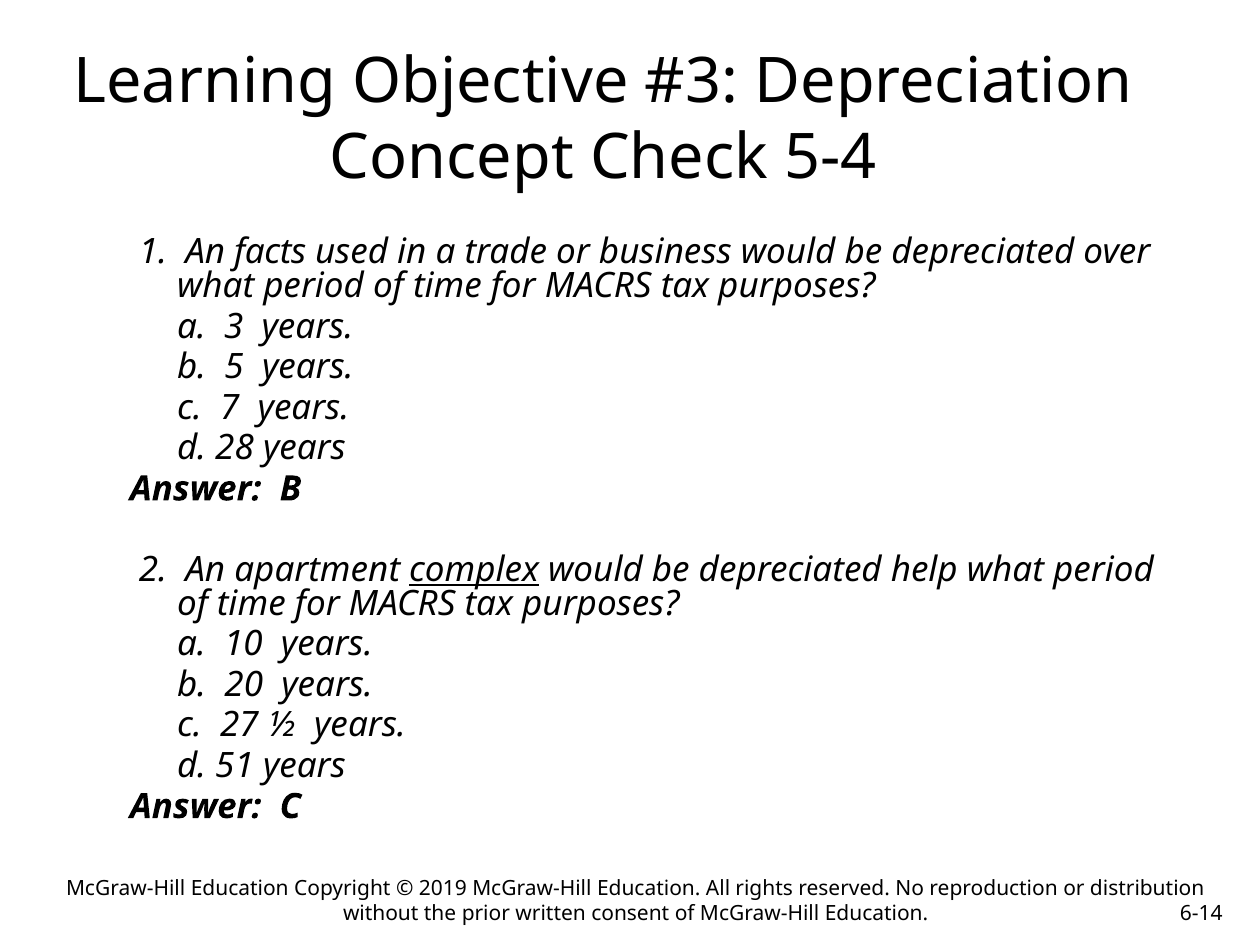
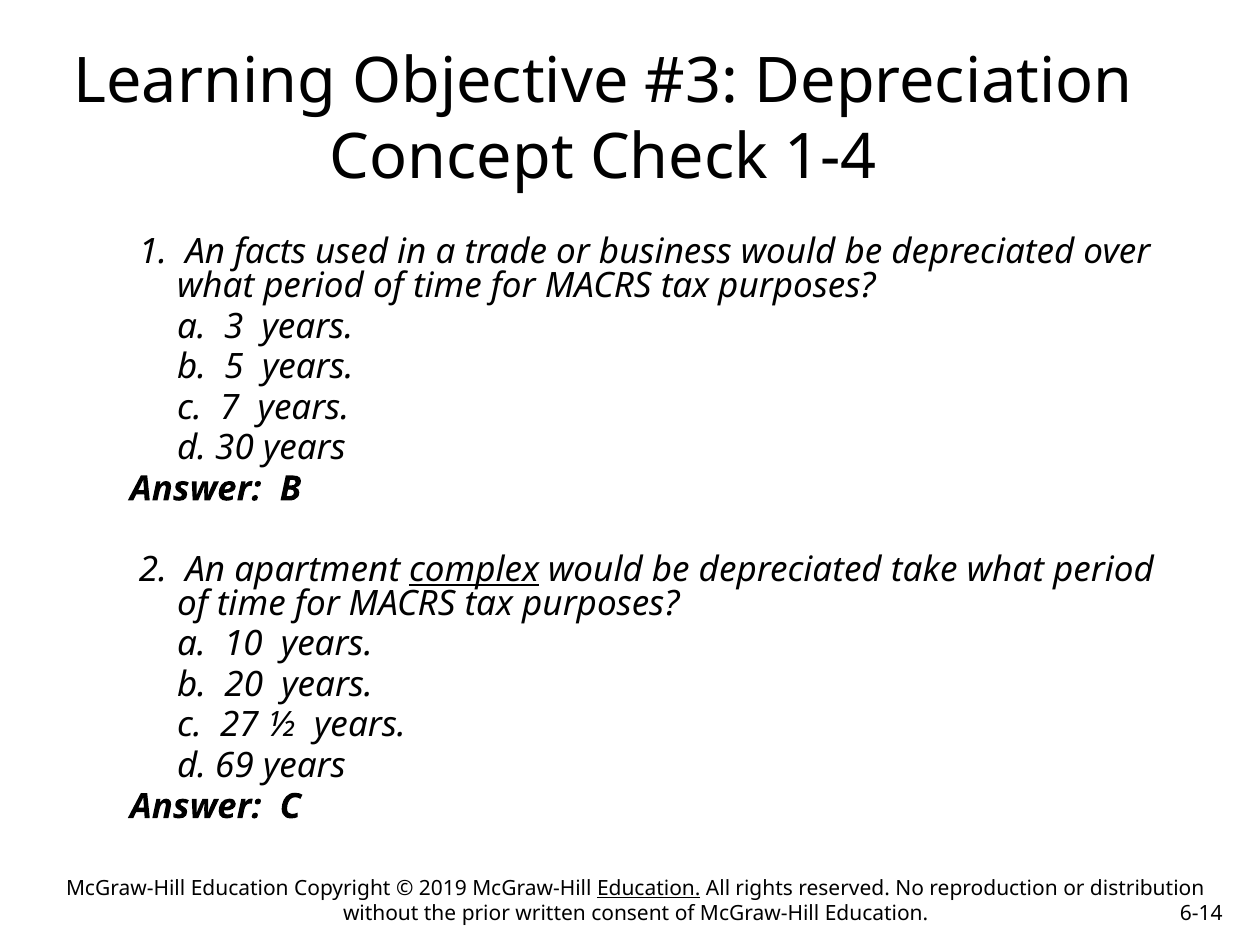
5-4: 5-4 -> 1-4
28: 28 -> 30
help: help -> take
51: 51 -> 69
Education at (649, 889) underline: none -> present
